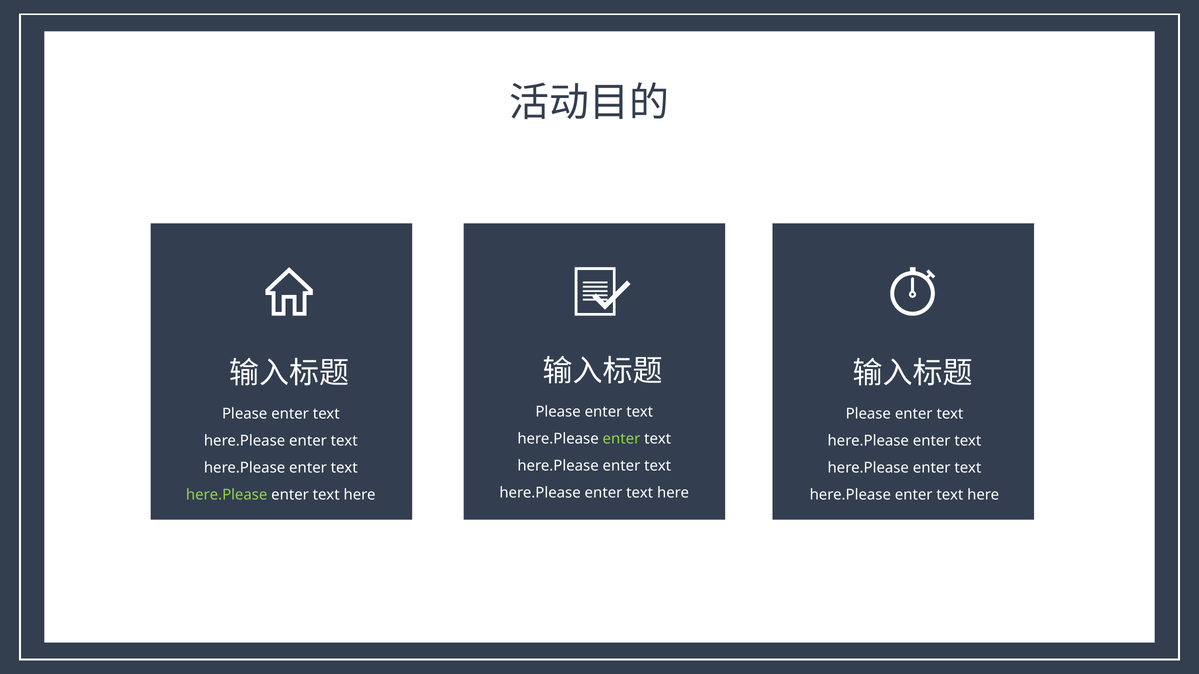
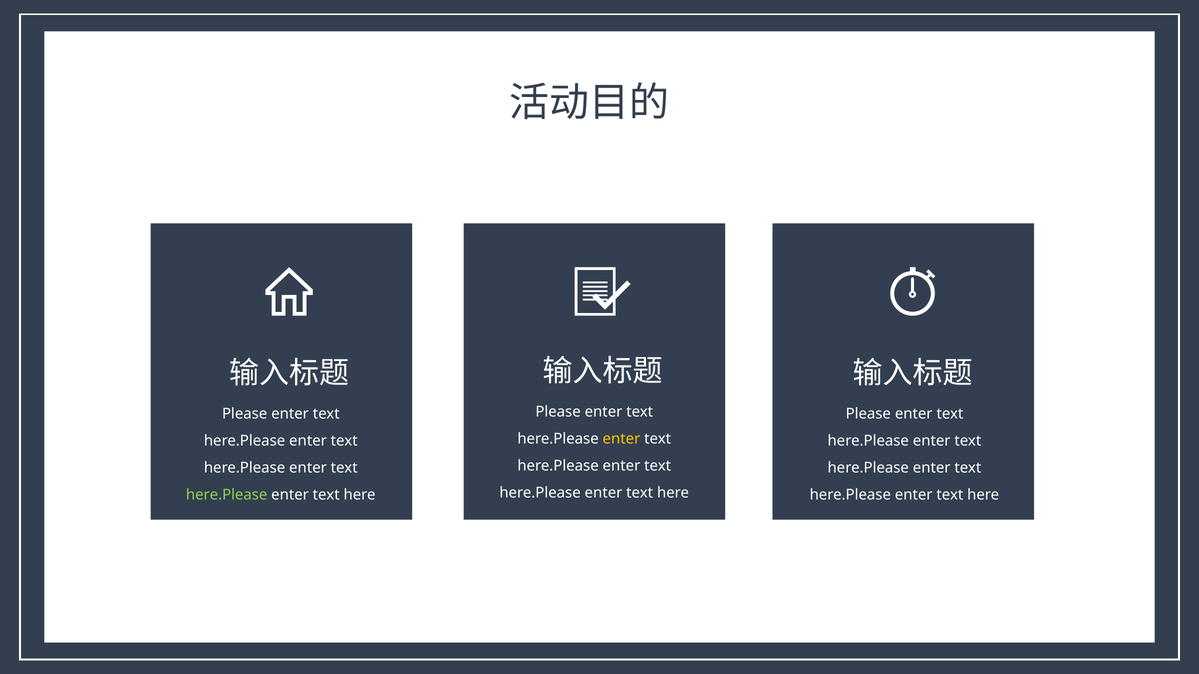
enter at (621, 439) colour: light green -> yellow
